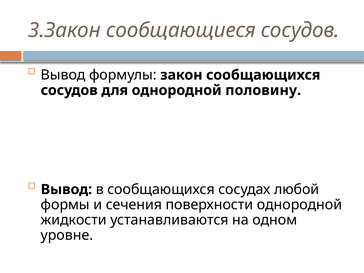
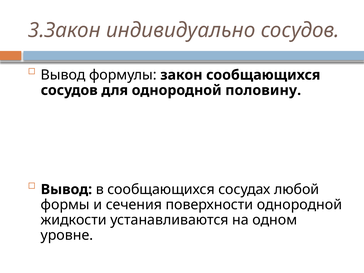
сообщающиеся: сообщающиеся -> индивидуально
